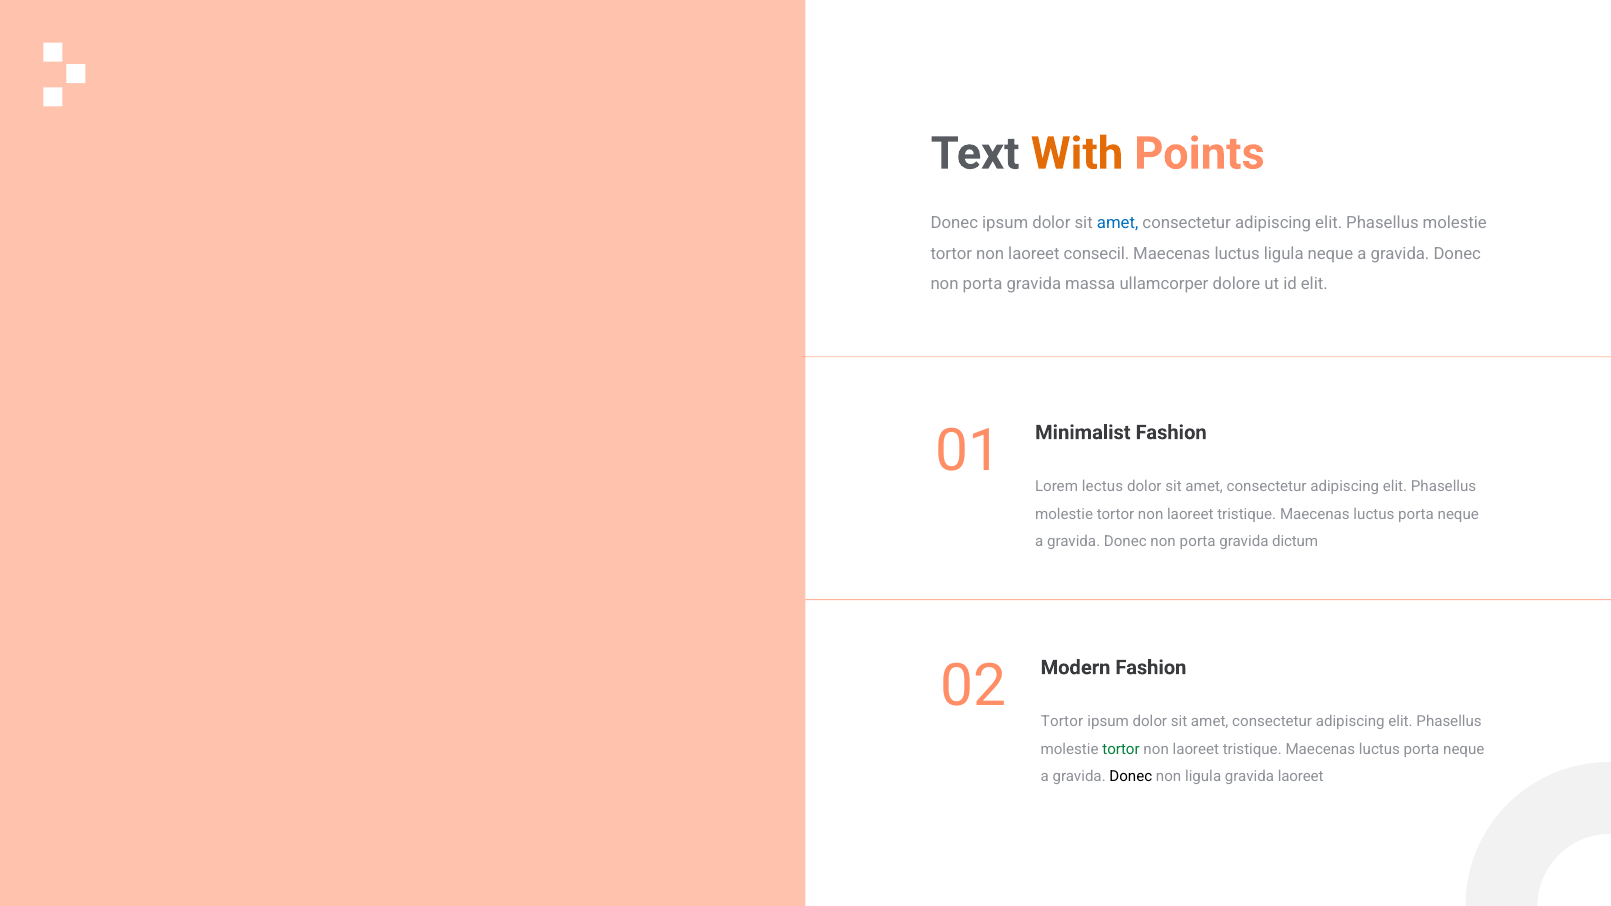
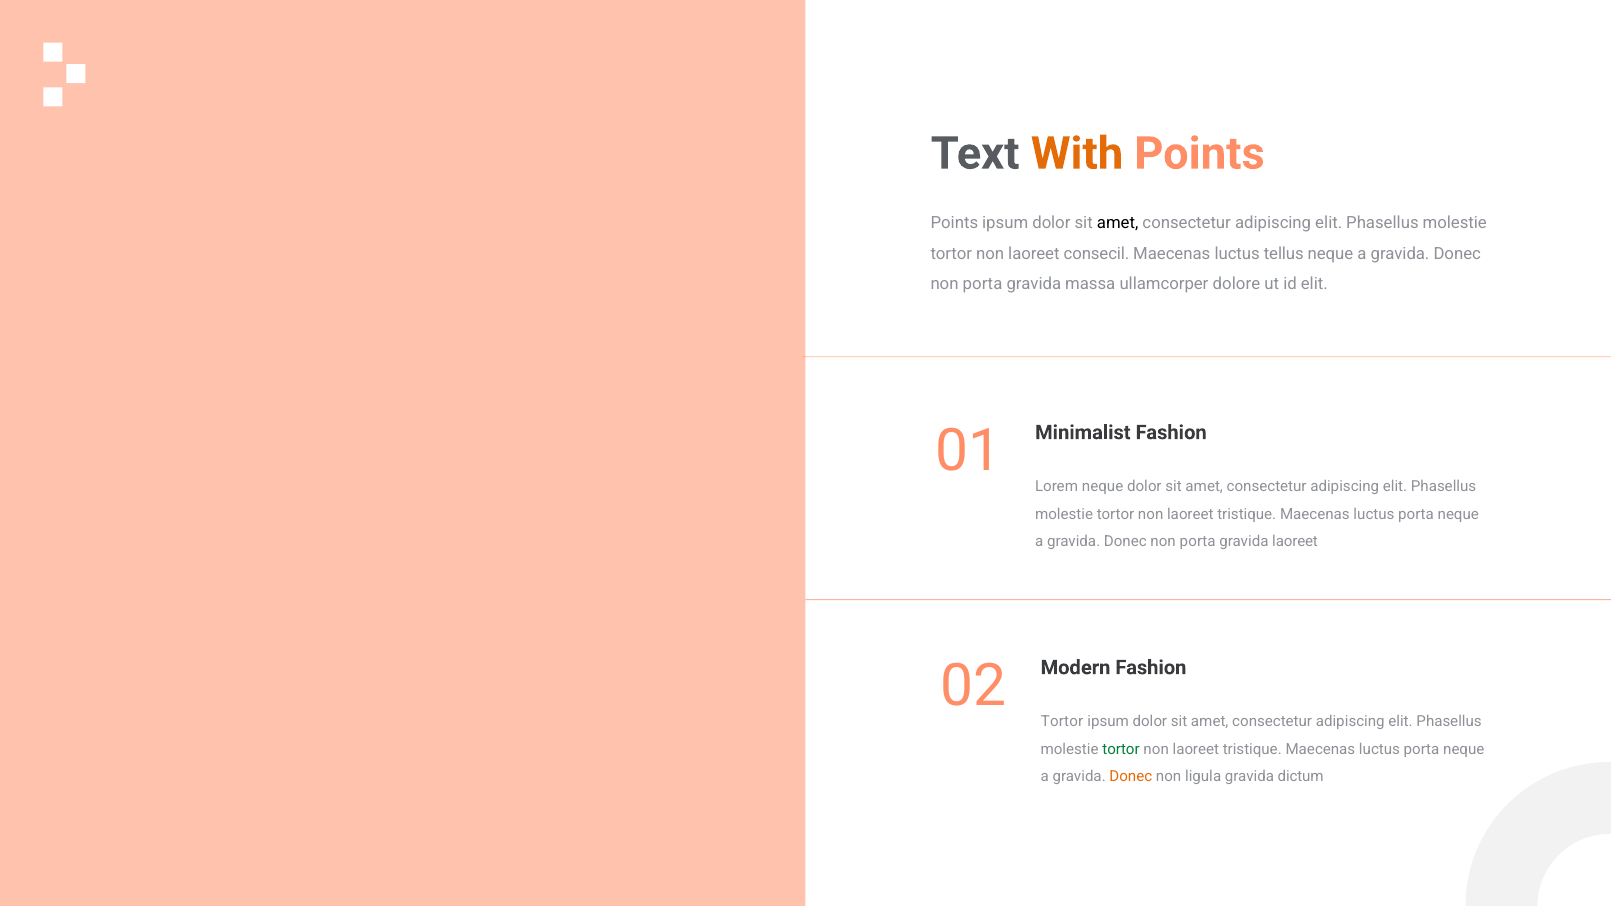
Donec at (954, 223): Donec -> Points
amet at (1118, 223) colour: blue -> black
luctus ligula: ligula -> tellus
Lorem lectus: lectus -> neque
gravida dictum: dictum -> laoreet
Donec at (1131, 777) colour: black -> orange
gravida laoreet: laoreet -> dictum
